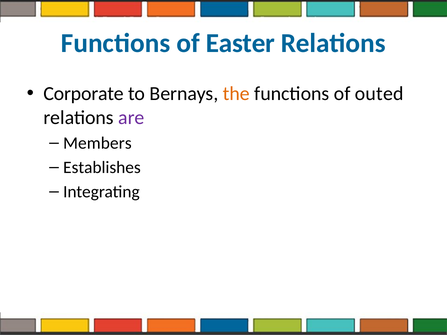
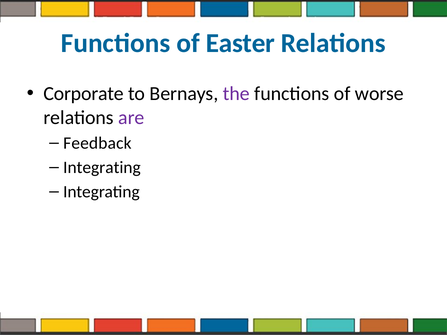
the colour: orange -> purple
outed: outed -> worse
Members: Members -> Feedback
Establishes at (102, 168): Establishes -> Integrating
